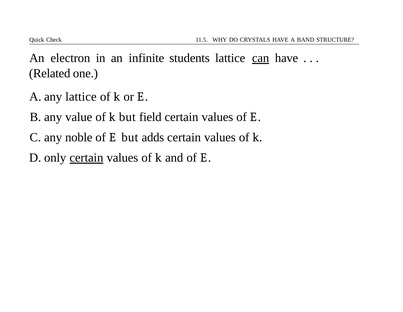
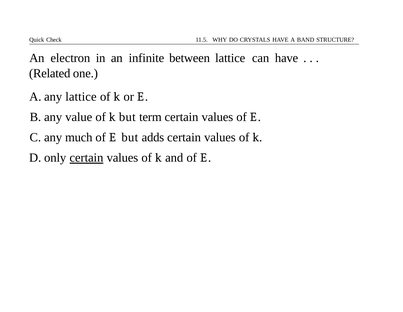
students: students -> between
can underline: present -> none
field: field -> term
noble: noble -> much
